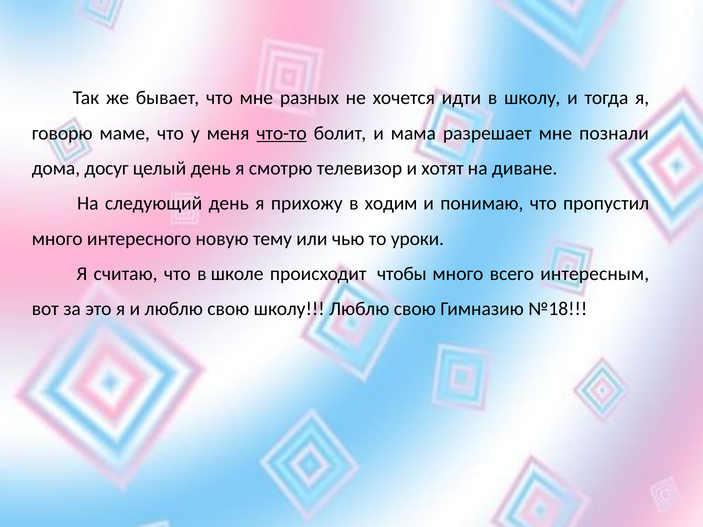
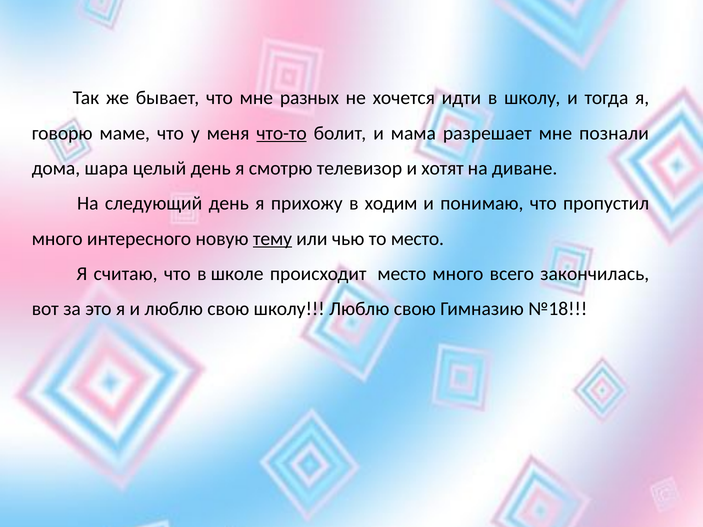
досуг: досуг -> шара
тему underline: none -> present
то уроки: уроки -> место
происходит чтобы: чтобы -> место
интересным: интересным -> закончилась
